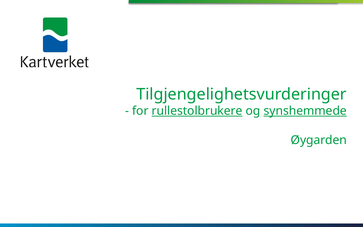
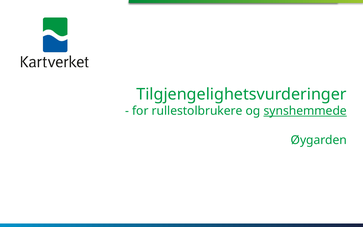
rullestolbrukere underline: present -> none
